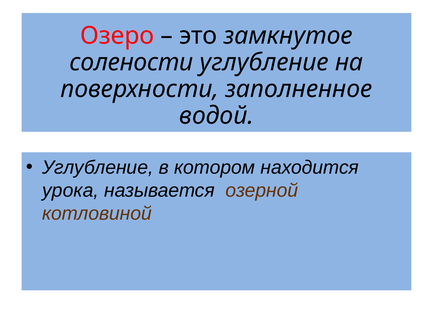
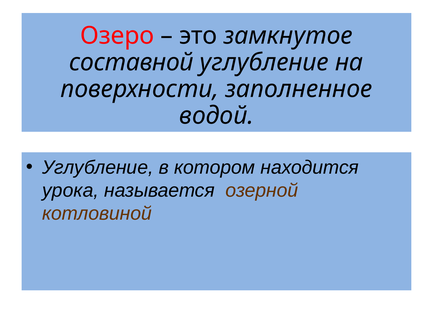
солености: солености -> составной
